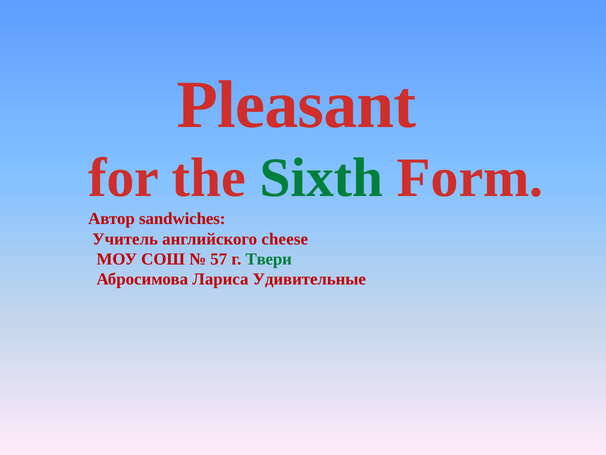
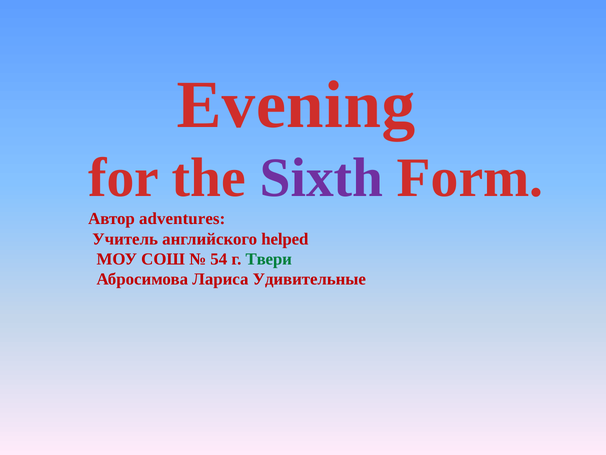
Pleasant: Pleasant -> Evening
Sixth colour: green -> purple
sandwiches: sandwiches -> adventures
cheese: cheese -> helped
57: 57 -> 54
